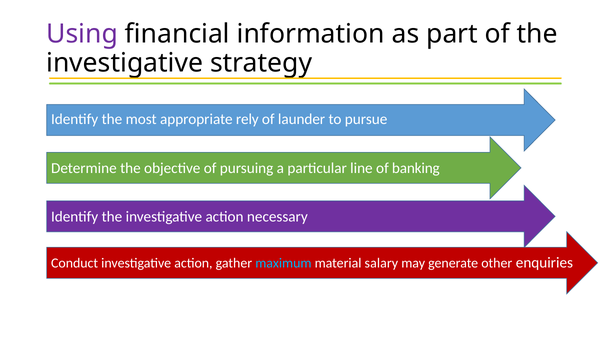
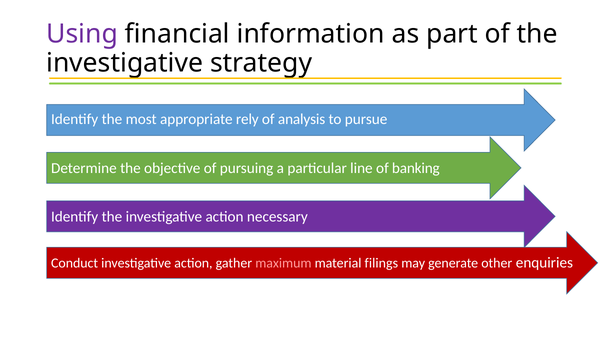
launder: launder -> analysis
maximum colour: light blue -> pink
salary: salary -> filings
